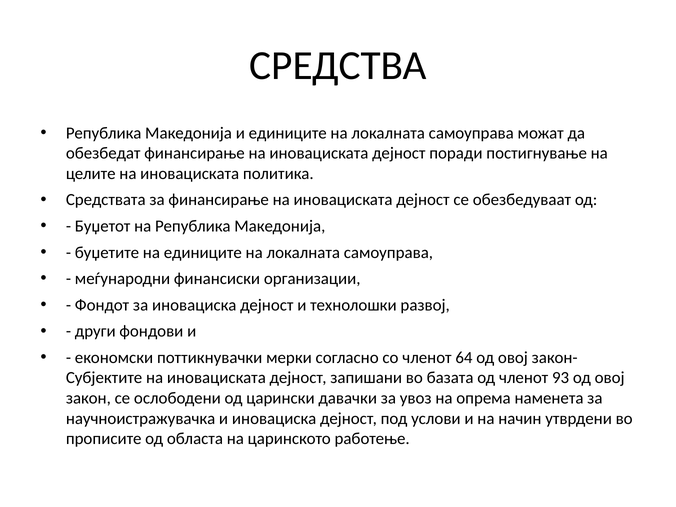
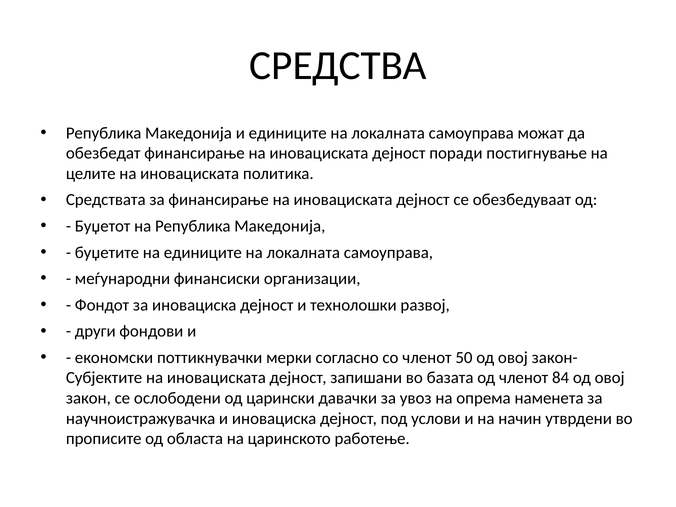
64: 64 -> 50
93: 93 -> 84
